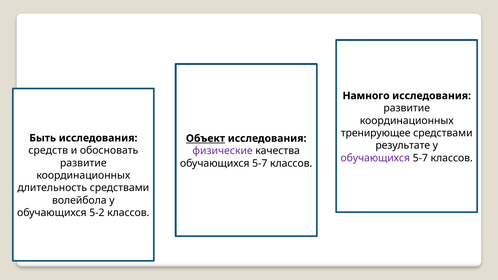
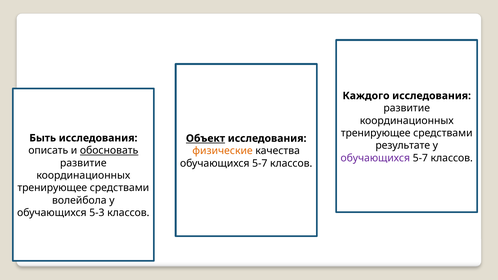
Намного: Намного -> Каждого
средств: средств -> описать
обосновать underline: none -> present
физические colour: purple -> orange
длительность at (52, 188): длительность -> тренирующее
5-2: 5-2 -> 5-3
